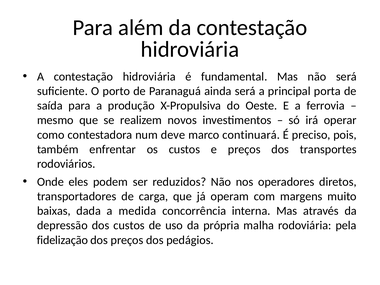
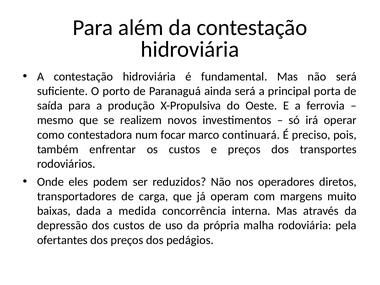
deve: deve -> focar
fidelização: fidelização -> ofertantes
